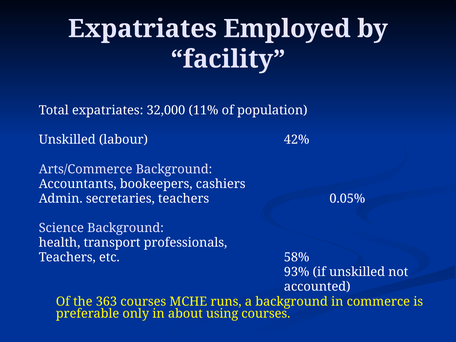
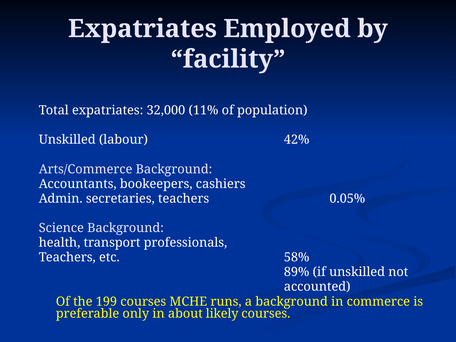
93%: 93% -> 89%
363: 363 -> 199
using: using -> likely
